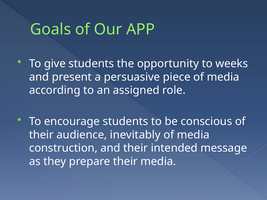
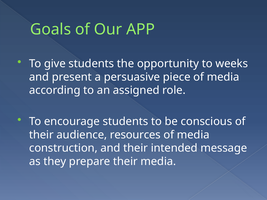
inevitably: inevitably -> resources
